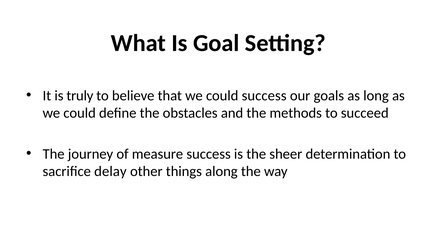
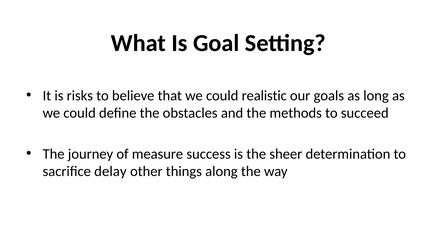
truly: truly -> risks
could success: success -> realistic
